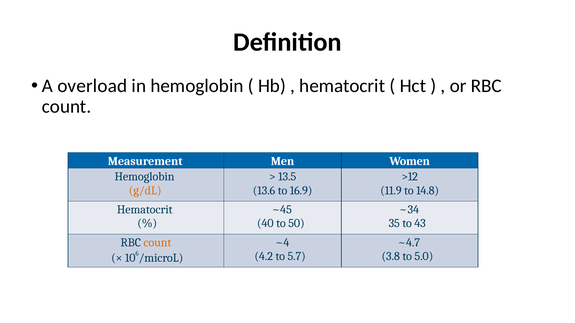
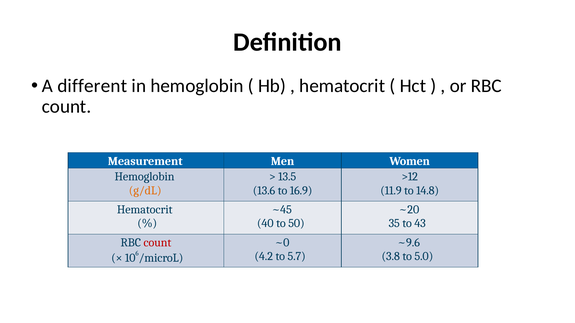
overload: overload -> different
~34: ~34 -> ~20
count at (157, 243) colour: orange -> red
~4: ~4 -> ~0
~4.7: ~4.7 -> ~9.6
